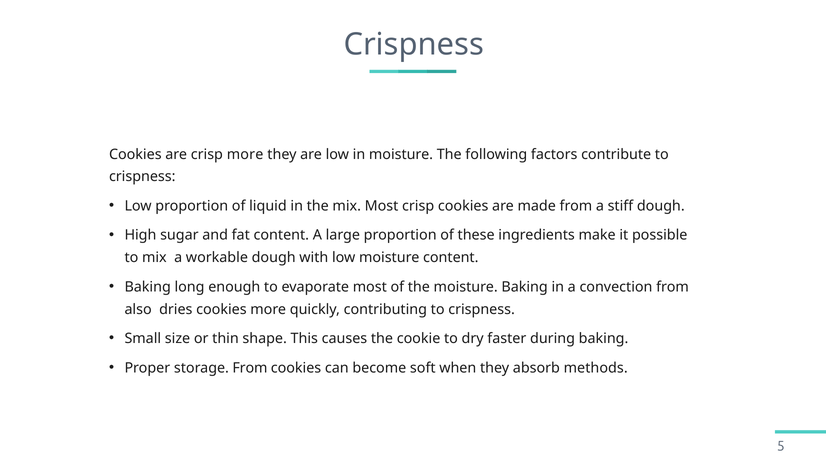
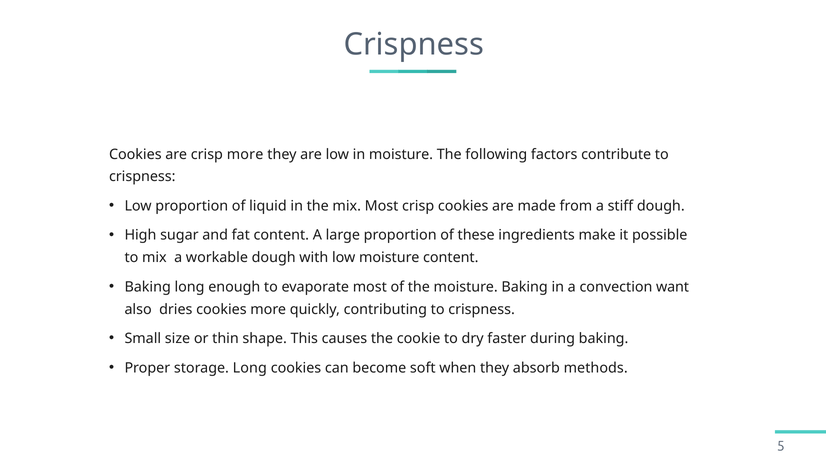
convection from: from -> want
storage From: From -> Long
